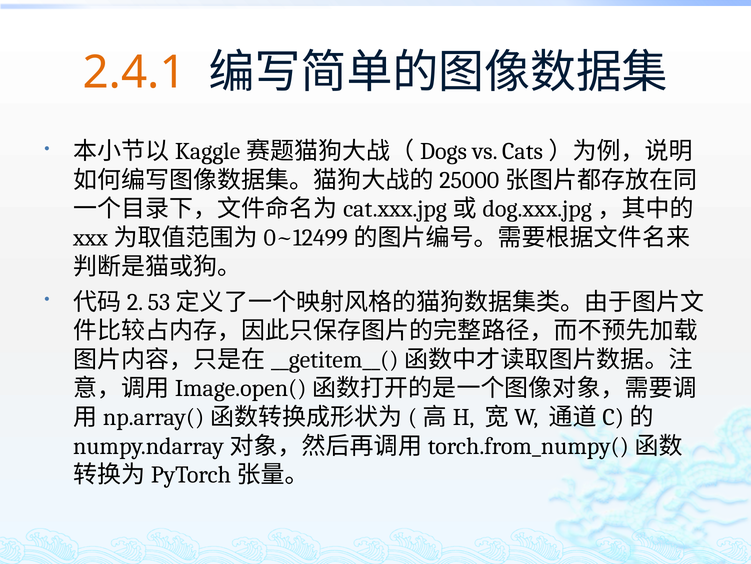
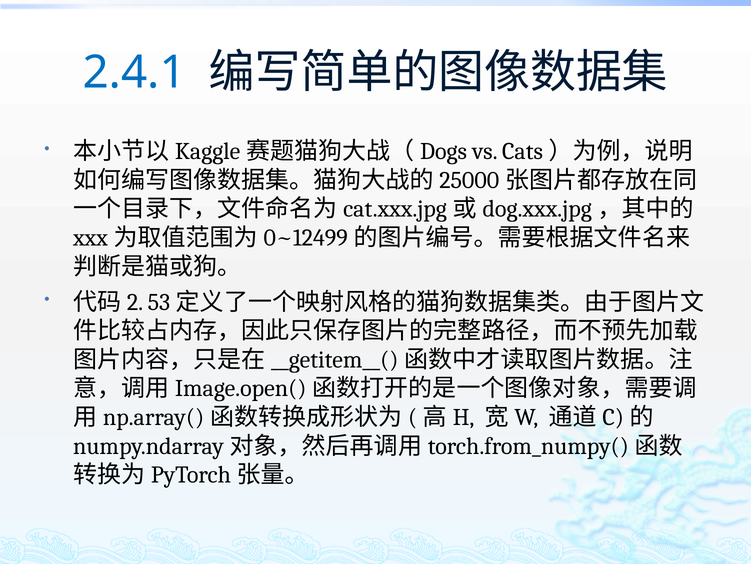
2.4.1 colour: orange -> blue
